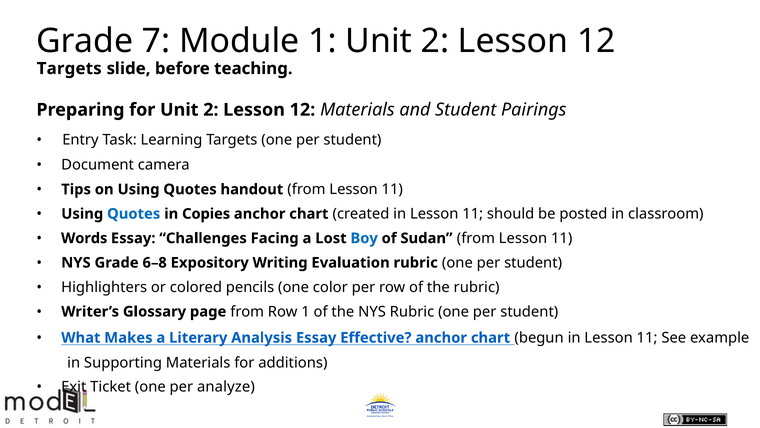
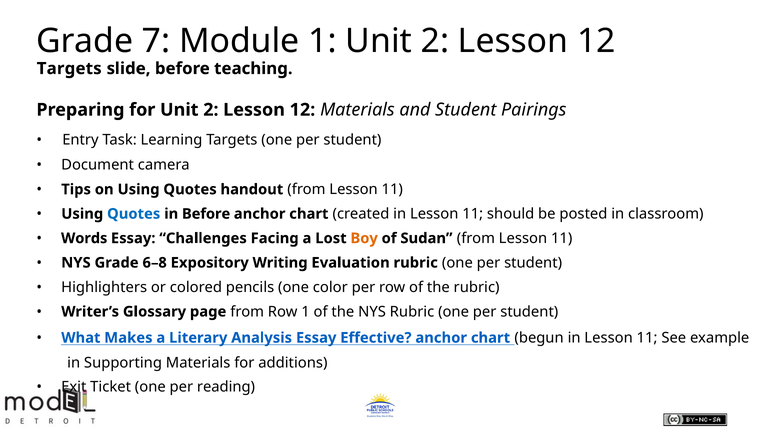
in Copies: Copies -> Before
Boy colour: blue -> orange
analyze: analyze -> reading
